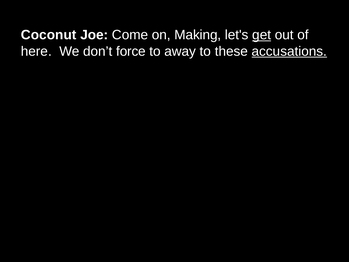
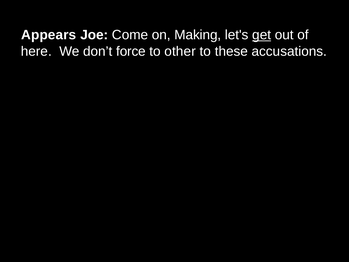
Coconut: Coconut -> Appears
away: away -> other
accusations underline: present -> none
